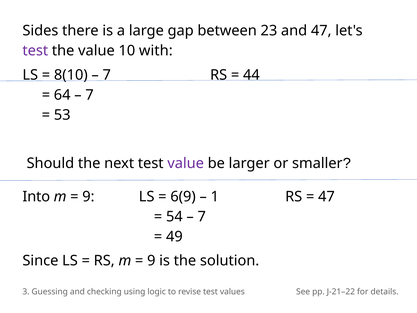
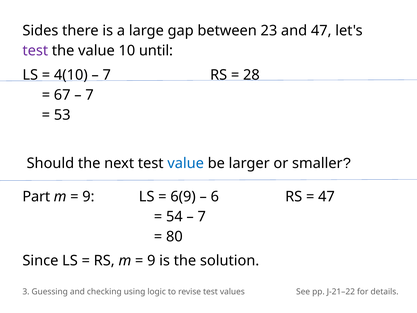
with: with -> until
8(10: 8(10 -> 4(10
44: 44 -> 28
64: 64 -> 67
value at (186, 163) colour: purple -> blue
Into: Into -> Part
1: 1 -> 6
49: 49 -> 80
